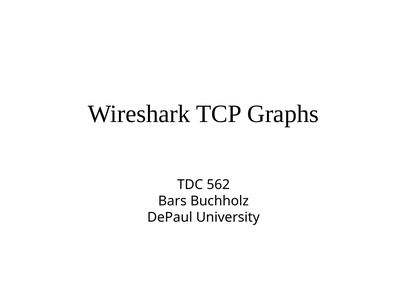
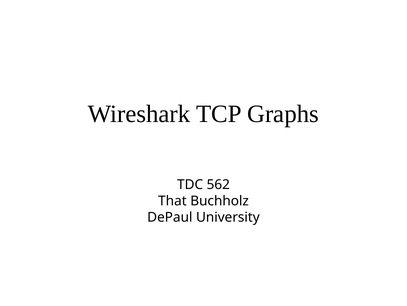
Bars: Bars -> That
